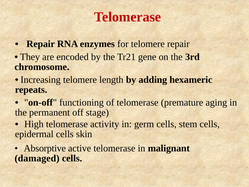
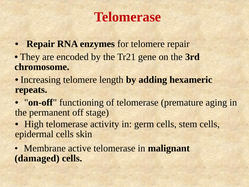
Absorptive: Absorptive -> Membrane
